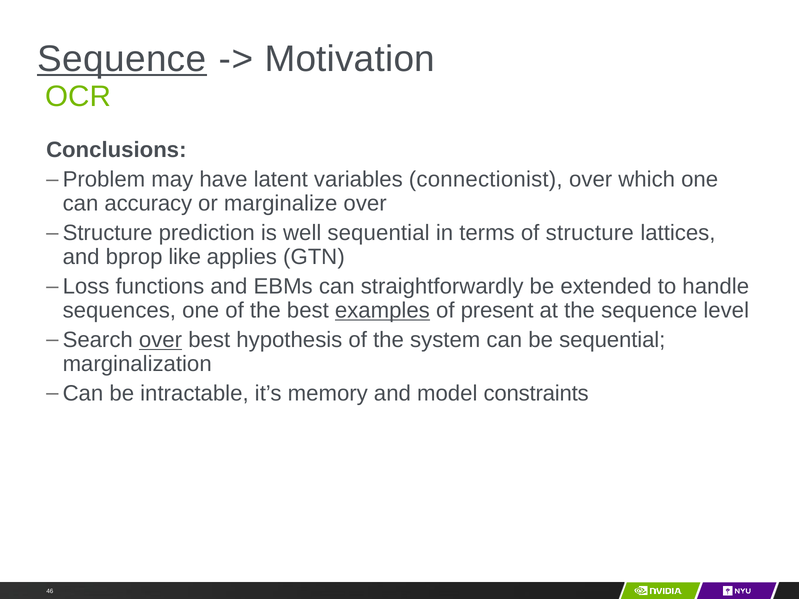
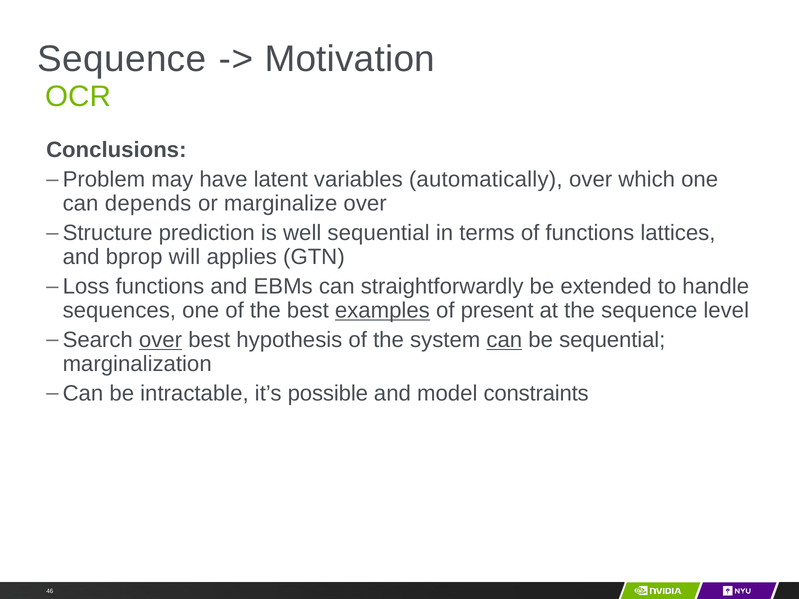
Sequence at (122, 59) underline: present -> none
connectionist: connectionist -> automatically
accuracy: accuracy -> depends
of structure: structure -> functions
like: like -> will
can at (504, 340) underline: none -> present
memory: memory -> possible
